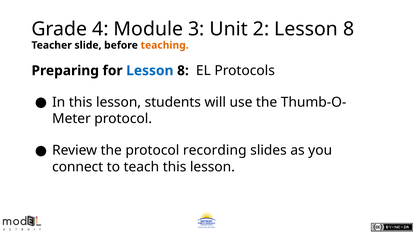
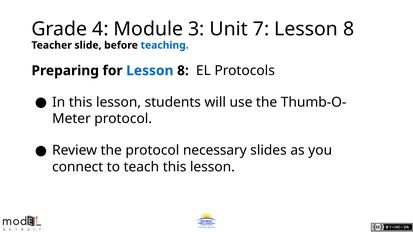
2: 2 -> 7
teaching colour: orange -> blue
recording: recording -> necessary
